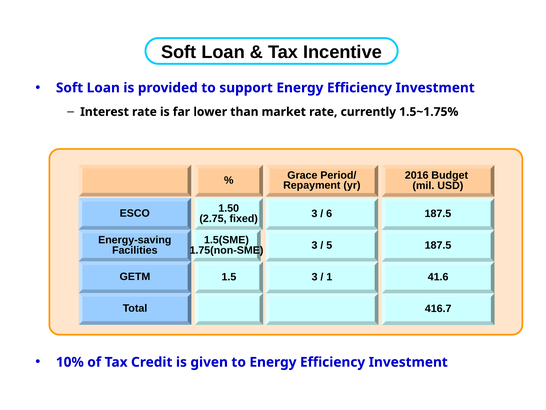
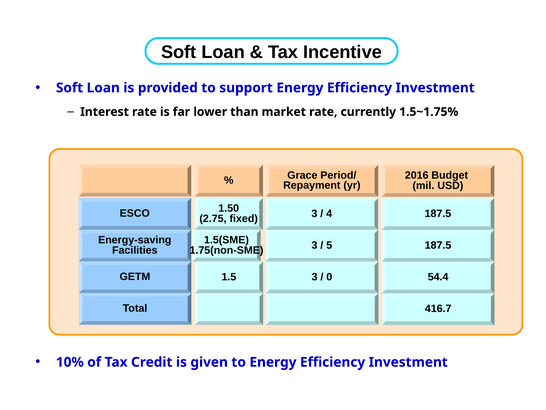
6: 6 -> 4
1: 1 -> 0
41.6: 41.6 -> 54.4
